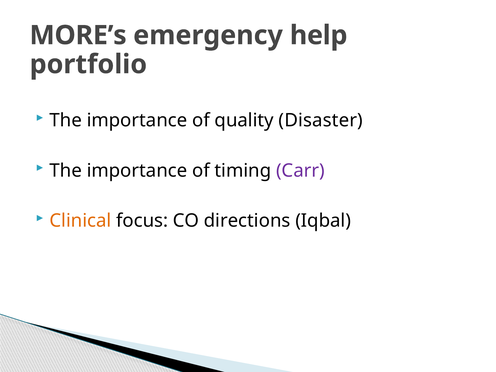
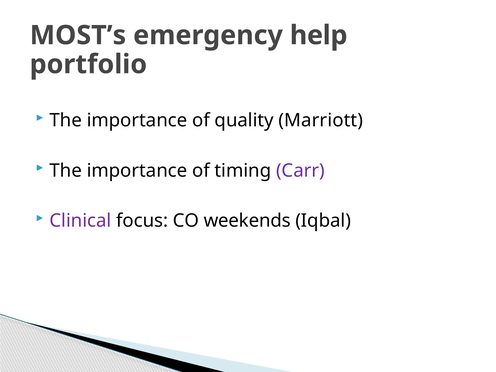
MORE’s: MORE’s -> MOST’s
Disaster: Disaster -> Marriott
Clinical colour: orange -> purple
directions: directions -> weekends
